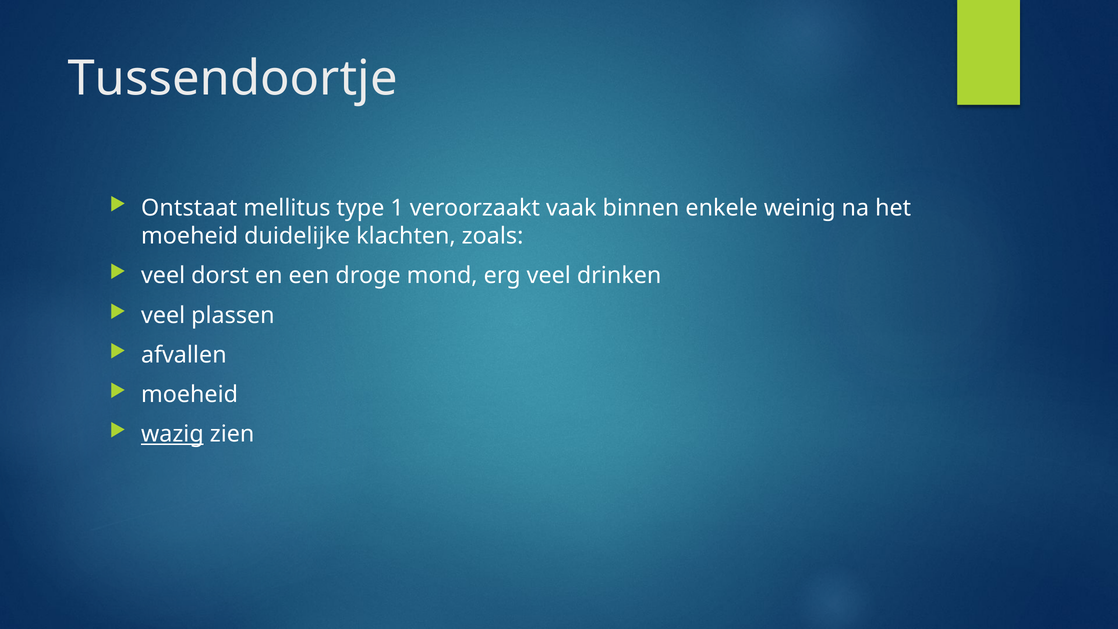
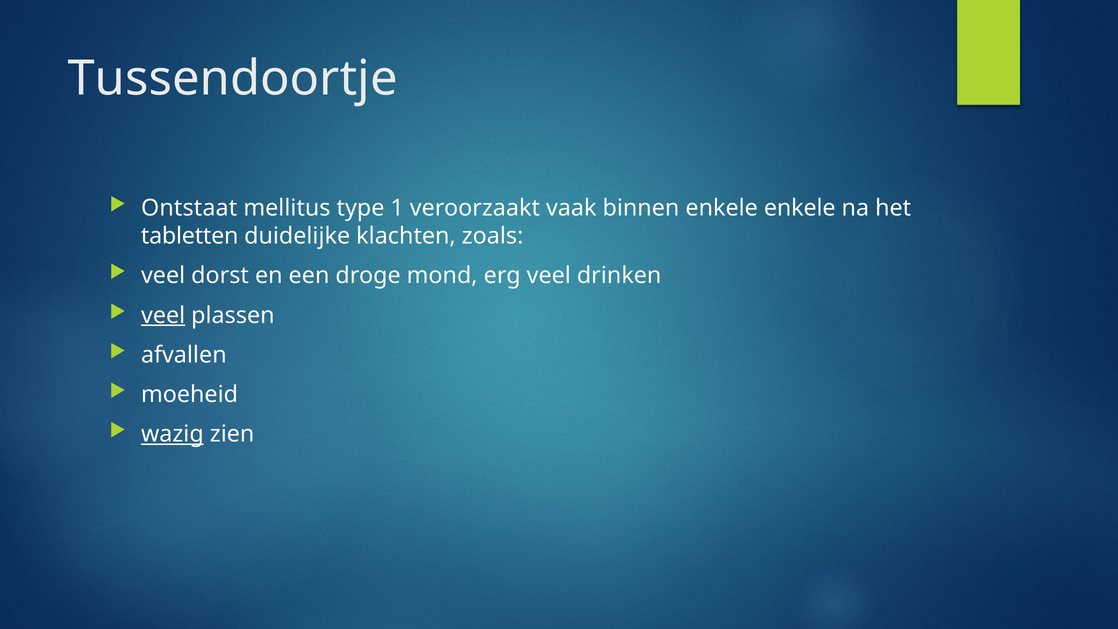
enkele weinig: weinig -> enkele
moeheid at (190, 236): moeheid -> tabletten
veel at (163, 315) underline: none -> present
